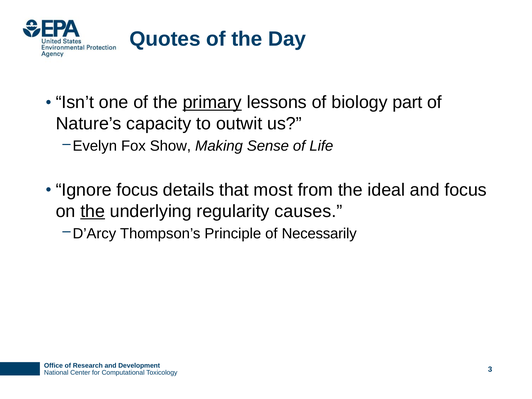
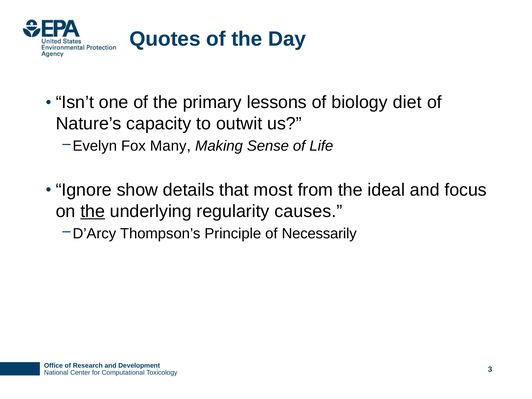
primary underline: present -> none
part: part -> diet
Show: Show -> Many
Ignore focus: focus -> show
